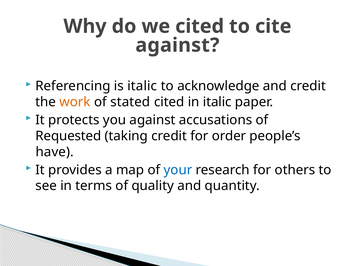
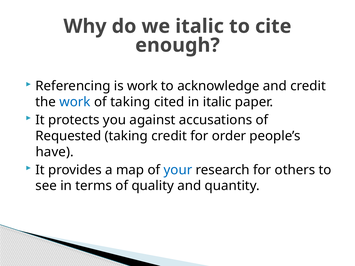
we cited: cited -> italic
against at (177, 45): against -> enough
is italic: italic -> work
work at (75, 102) colour: orange -> blue
of stated: stated -> taking
